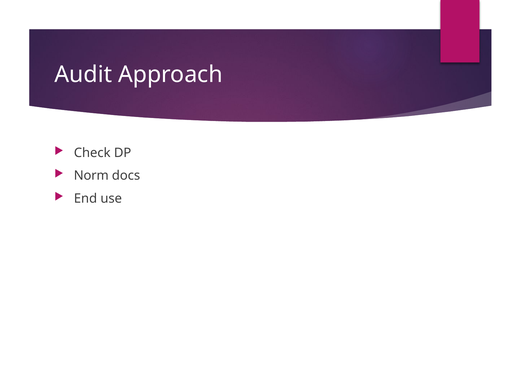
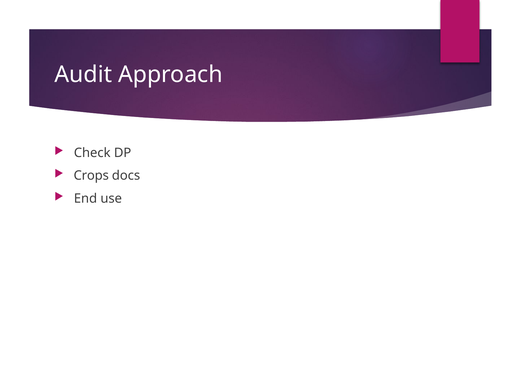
Norm: Norm -> Crops
